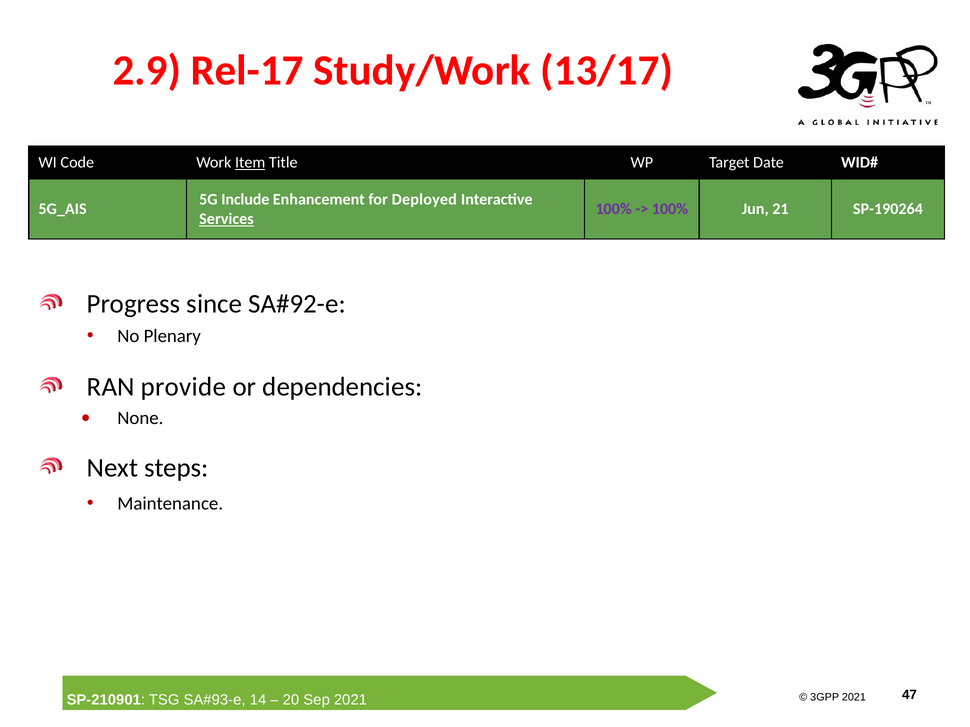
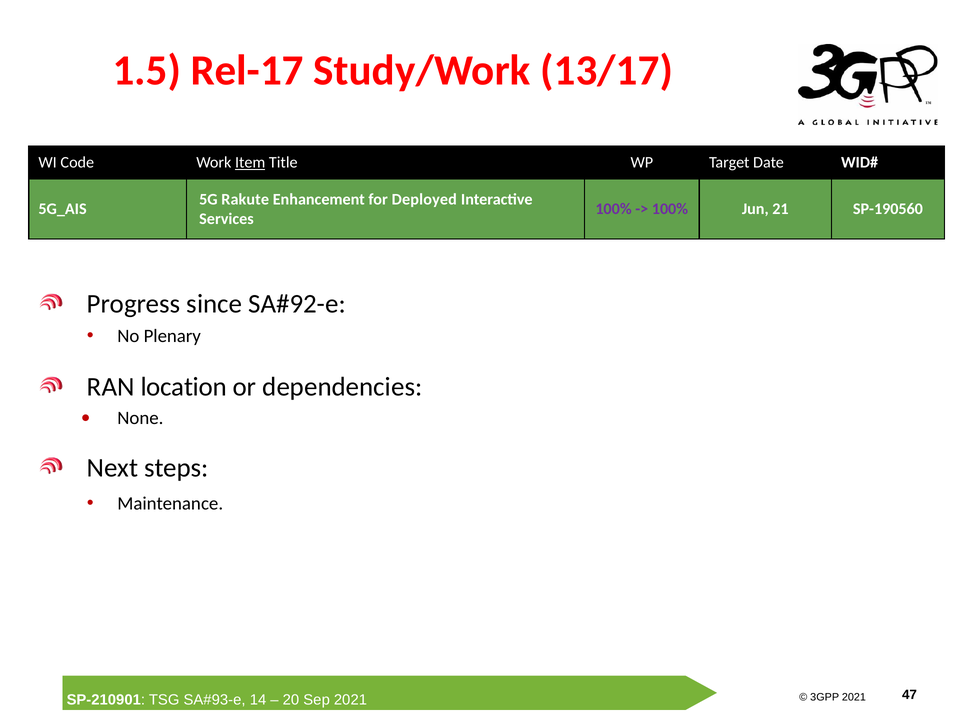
2.9: 2.9 -> 1.5
Include: Include -> Rakute
SP-190264: SP-190264 -> SP-190560
Services underline: present -> none
provide: provide -> location
